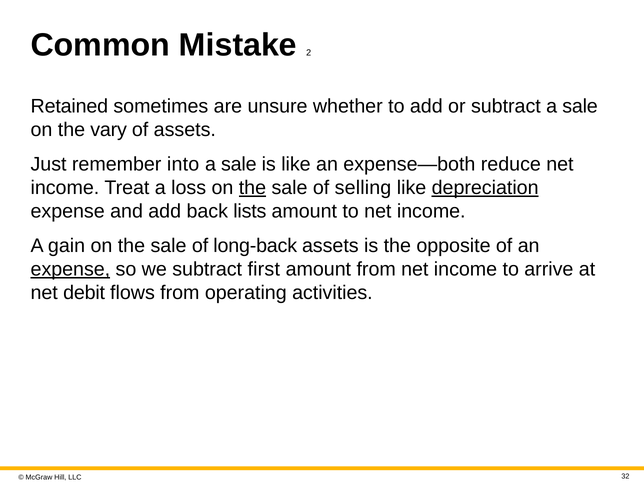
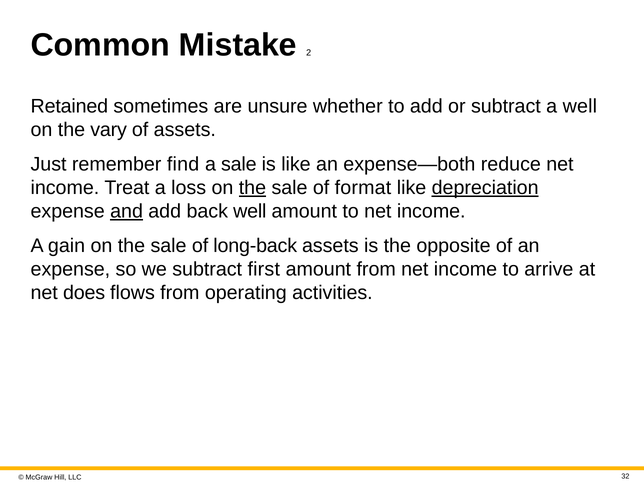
subtract a sale: sale -> well
into: into -> find
selling: selling -> format
and underline: none -> present
back lists: lists -> well
expense at (70, 269) underline: present -> none
debit: debit -> does
